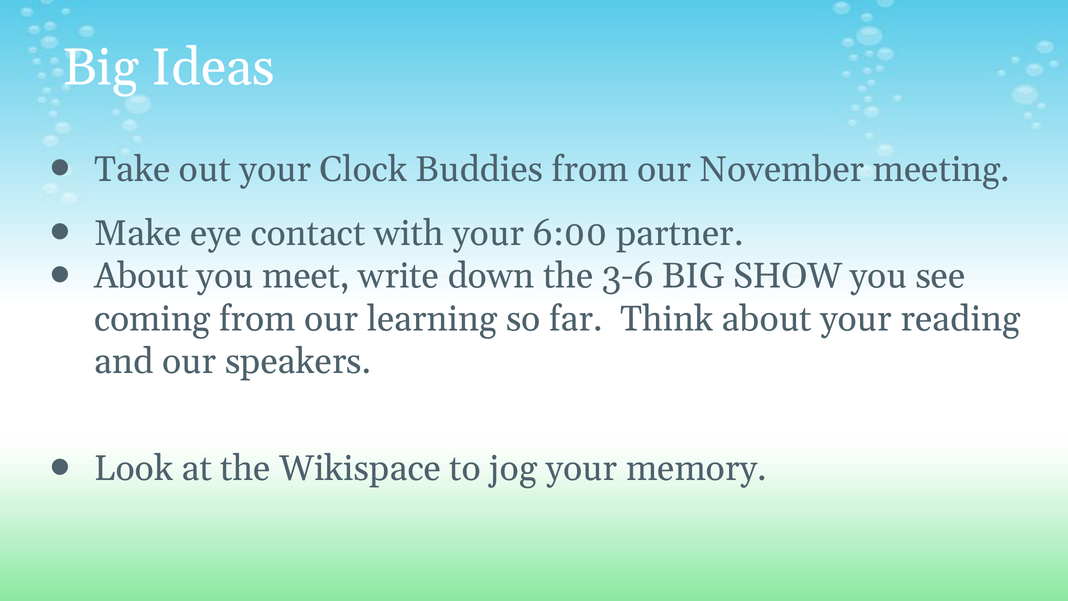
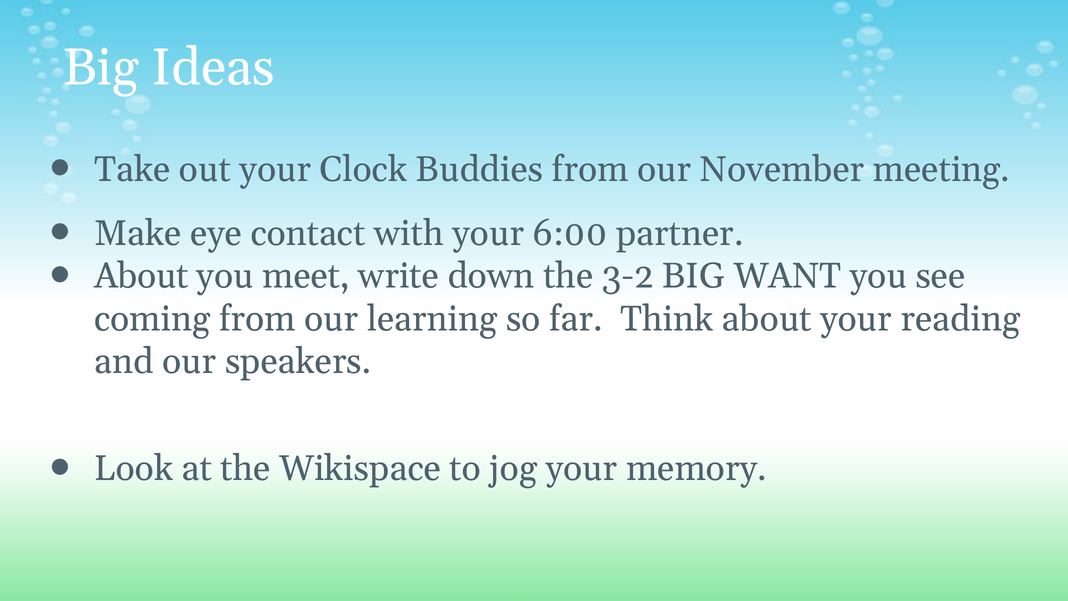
3-6: 3-6 -> 3-2
SHOW: SHOW -> WANT
